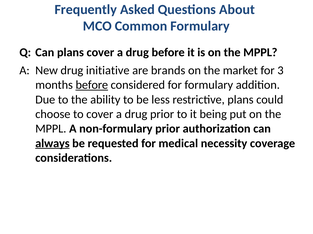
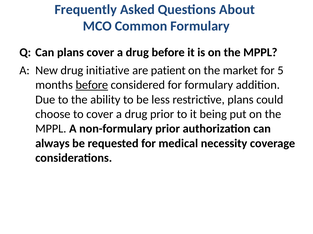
brands: brands -> patient
3: 3 -> 5
always underline: present -> none
